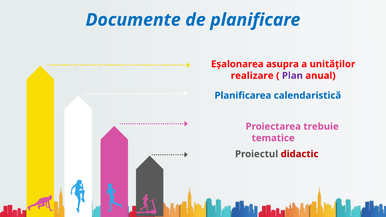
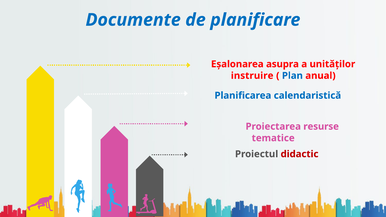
realizare: realizare -> instruire
Plan colour: purple -> blue
trebuie: trebuie -> resurse
